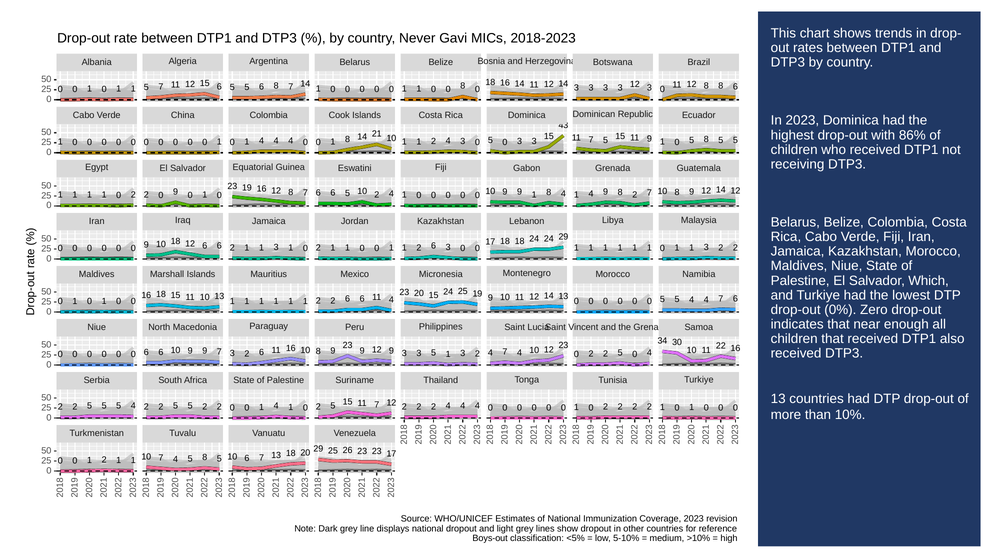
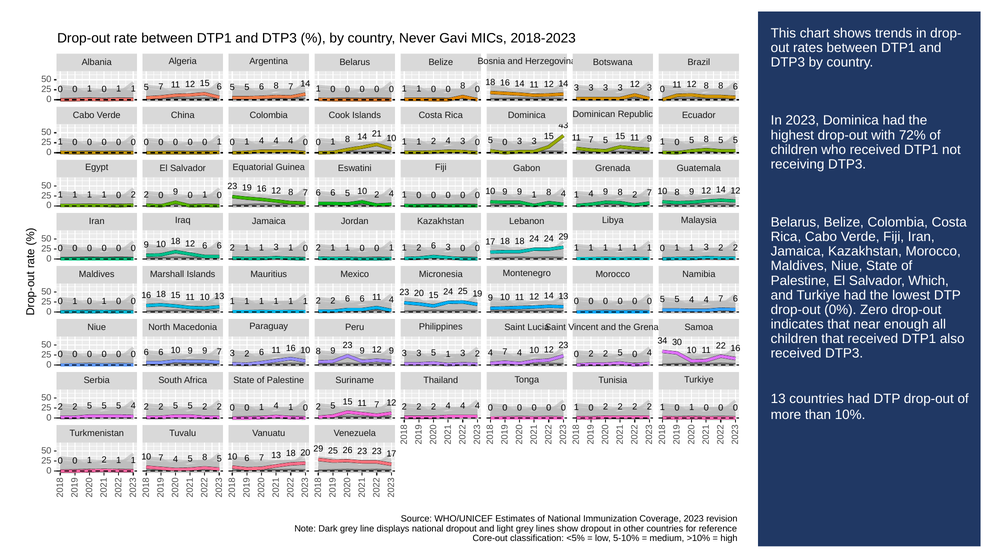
86%: 86% -> 72%
Boys-out: Boys-out -> Core-out
